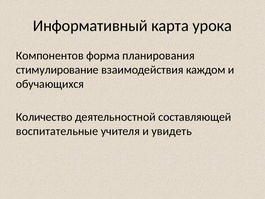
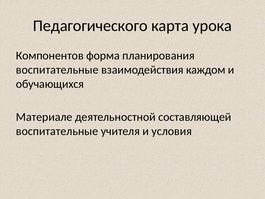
Информативный: Информативный -> Педагогического
стимулирование at (57, 70): стимулирование -> воспитательные
Количество: Количество -> Материале
увидеть: увидеть -> условия
